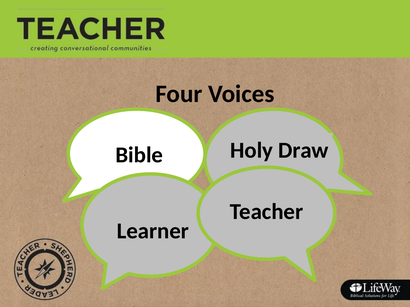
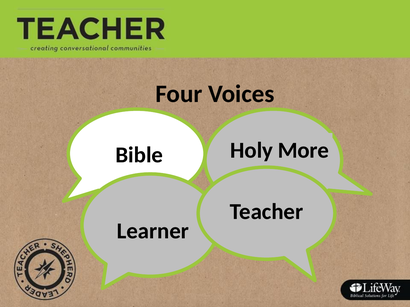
Draw: Draw -> More
